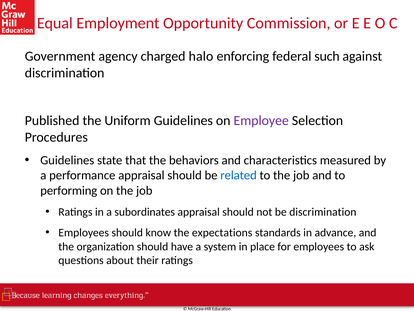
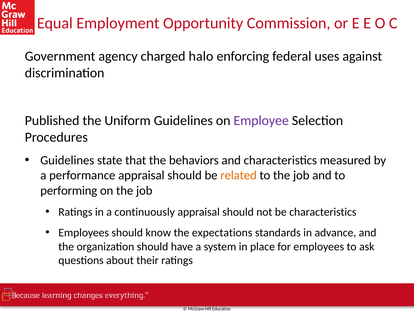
such: such -> uses
related colour: blue -> orange
subordinates: subordinates -> continuously
be discrimination: discrimination -> characteristics
